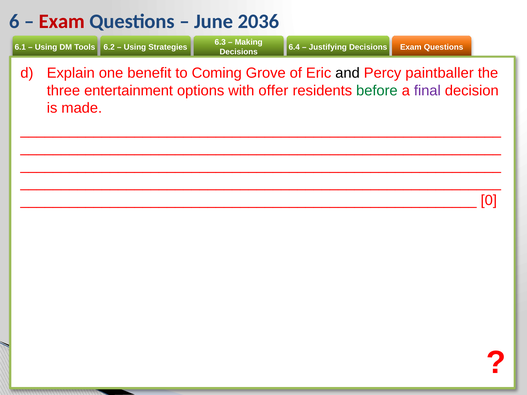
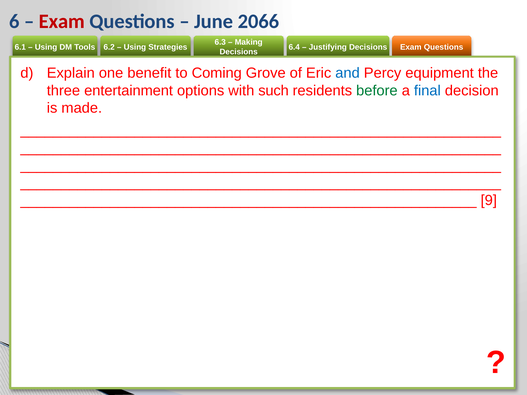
2036: 2036 -> 2066
and colour: black -> blue
paintballer: paintballer -> equipment
offer: offer -> such
final colour: purple -> blue
0: 0 -> 9
